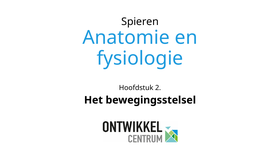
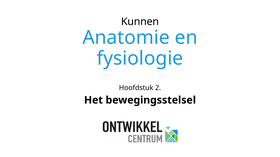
Spieren: Spieren -> Kunnen
